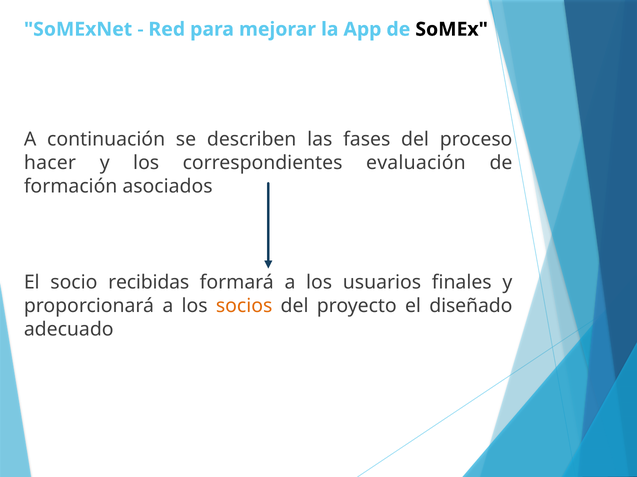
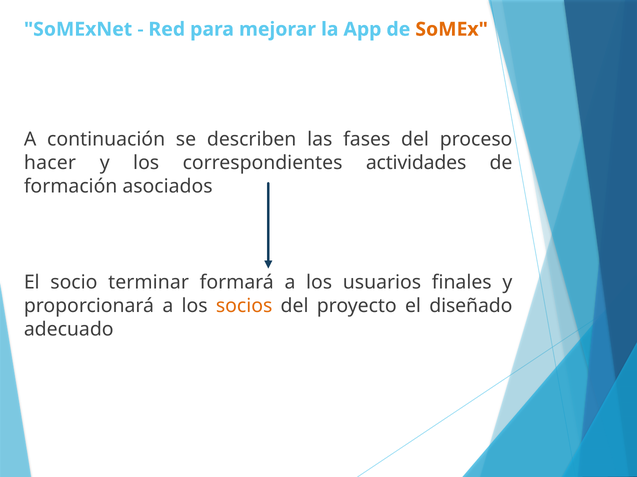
SoMEx colour: black -> orange
evaluación: evaluación -> actividades
recibidas: recibidas -> terminar
